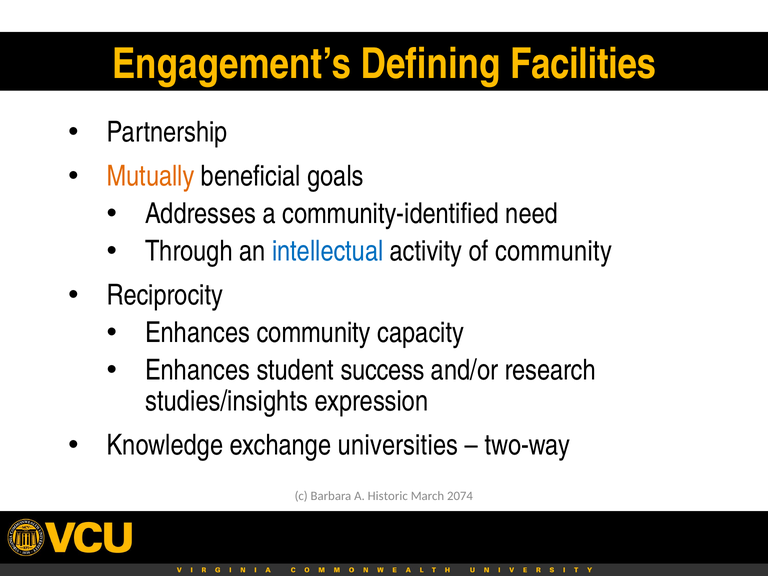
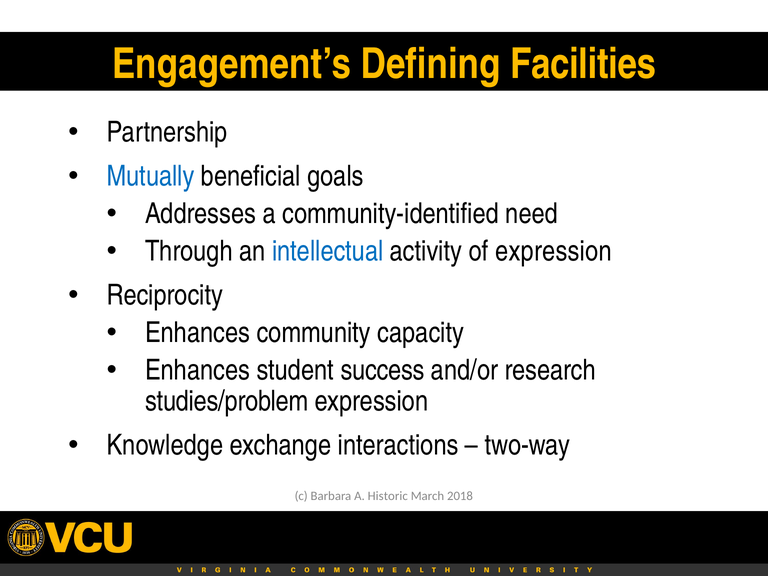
Mutually colour: orange -> blue
of community: community -> expression
studies/insights: studies/insights -> studies/problem
universities: universities -> interactions
2074: 2074 -> 2018
